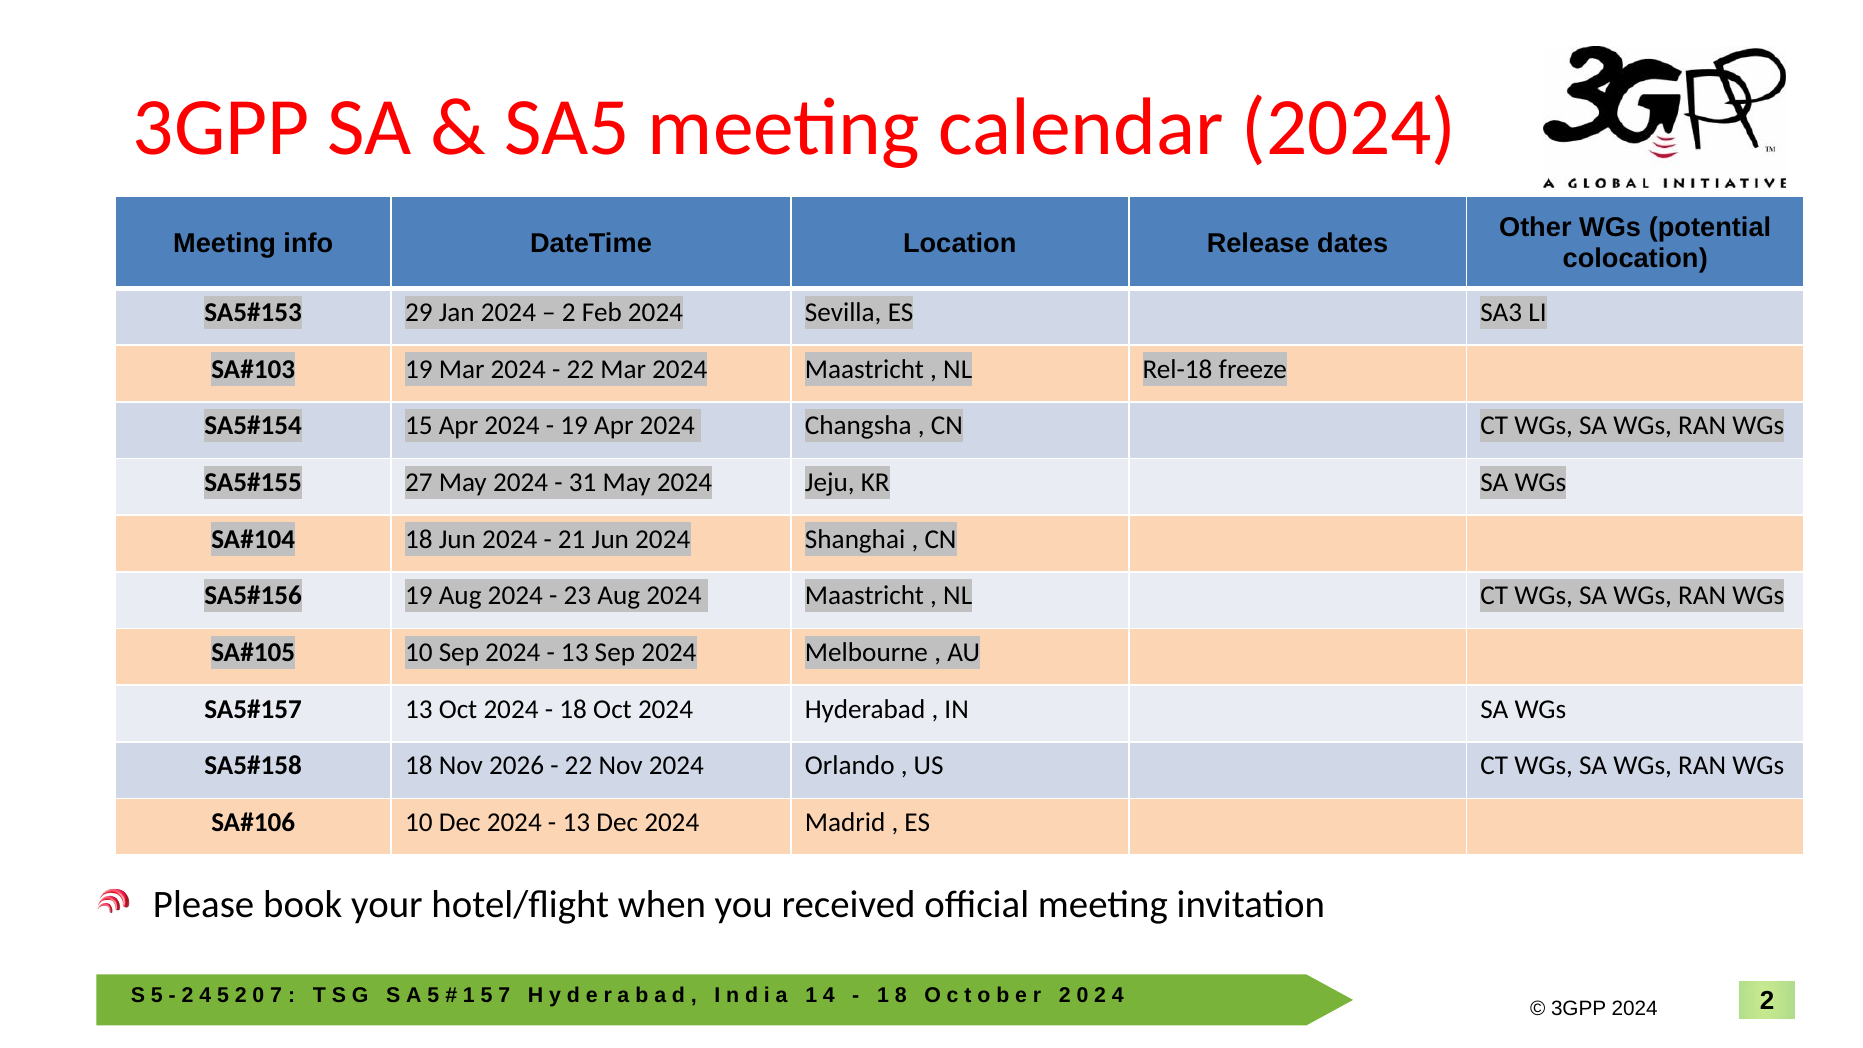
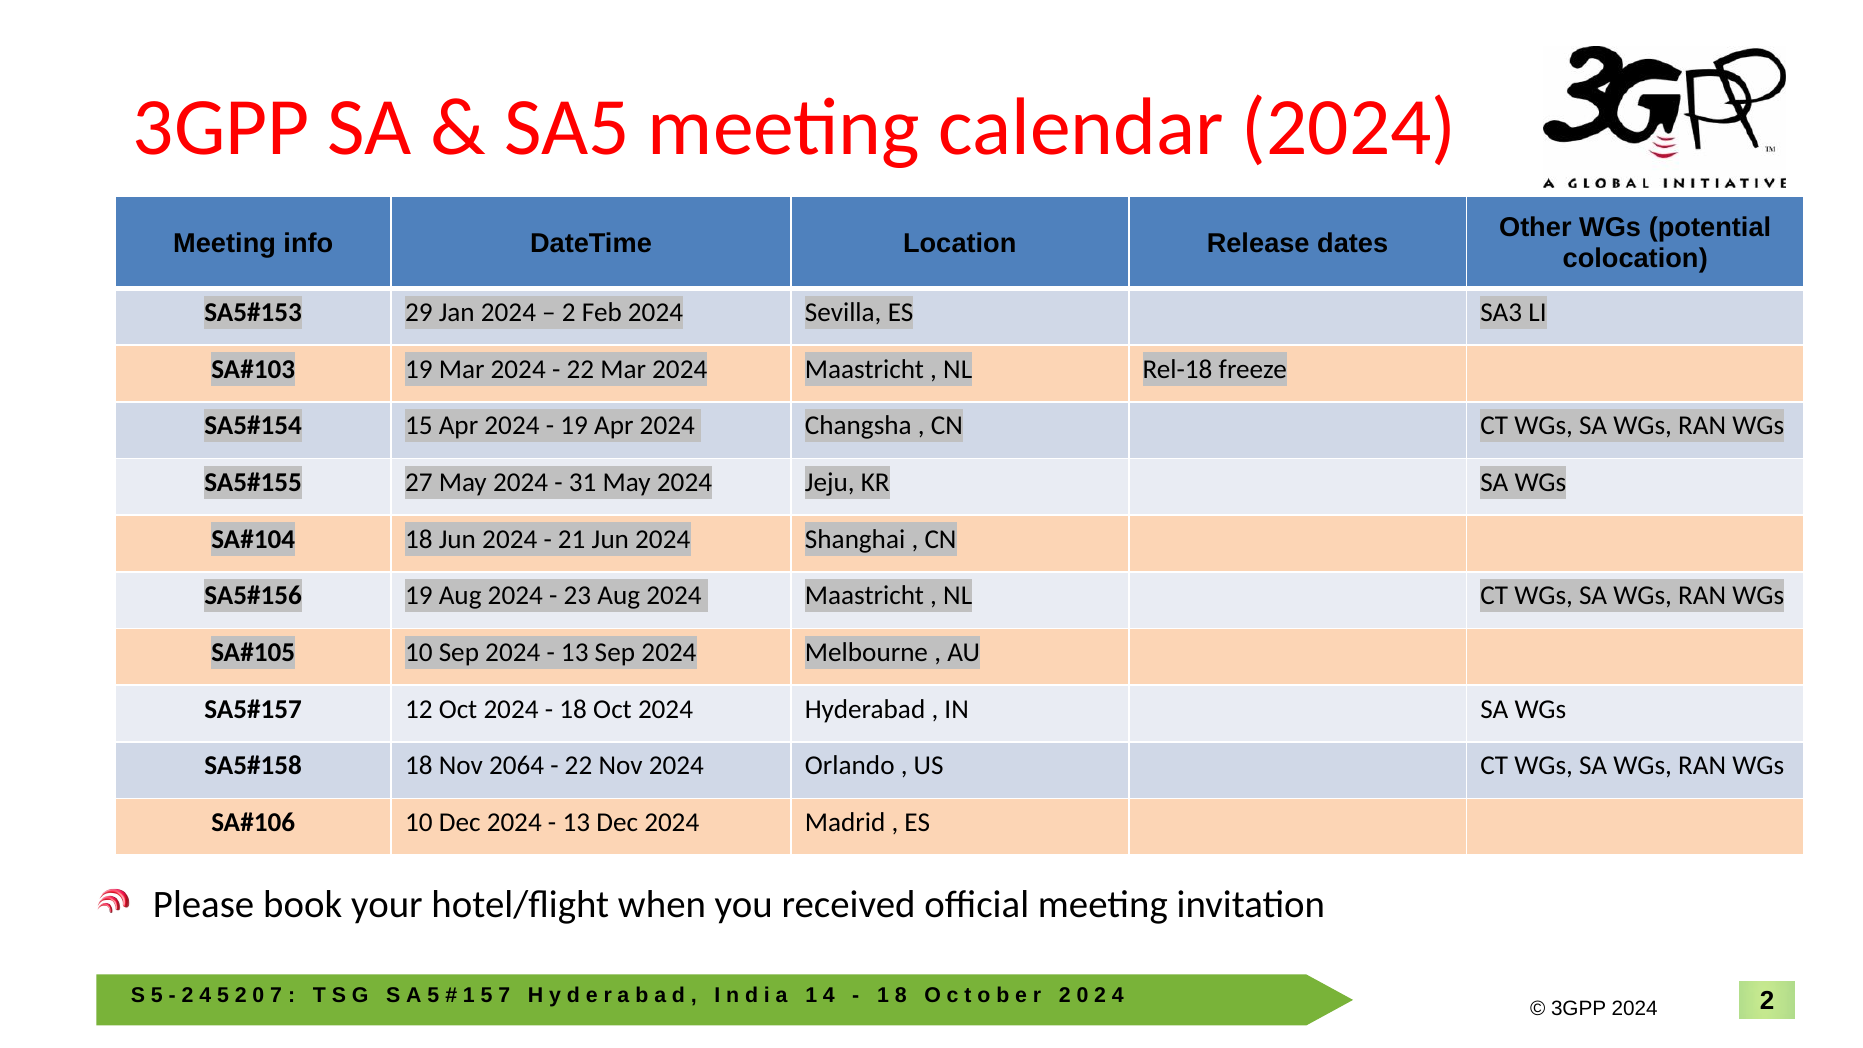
13 at (419, 709): 13 -> 12
2026: 2026 -> 2064
